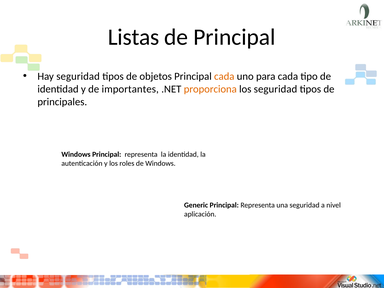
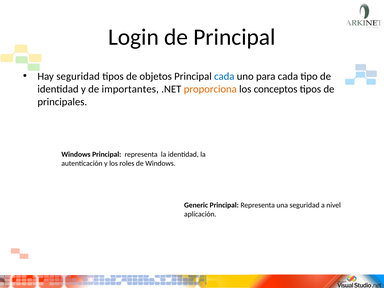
Listas: Listas -> Login
cada at (224, 76) colour: orange -> blue
los seguridad: seguridad -> conceptos
